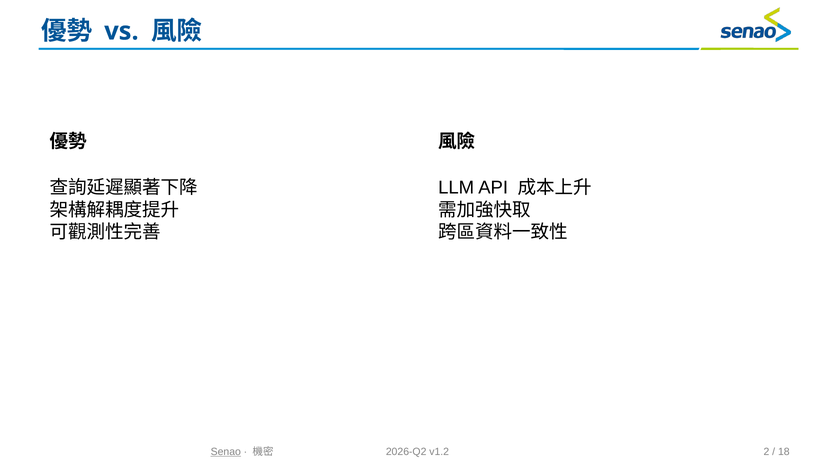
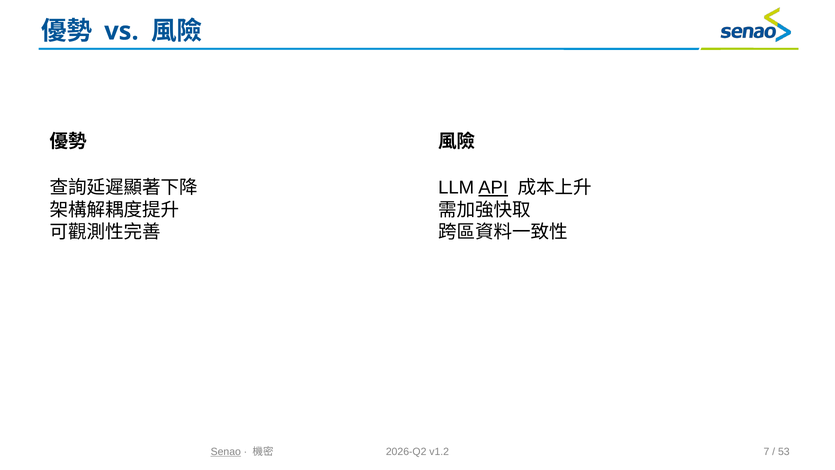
API underline: none -> present
2: 2 -> 7
18: 18 -> 53
